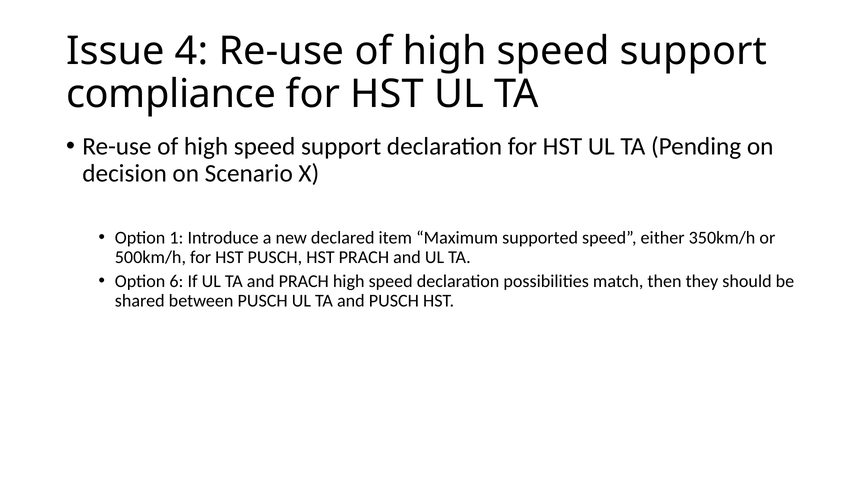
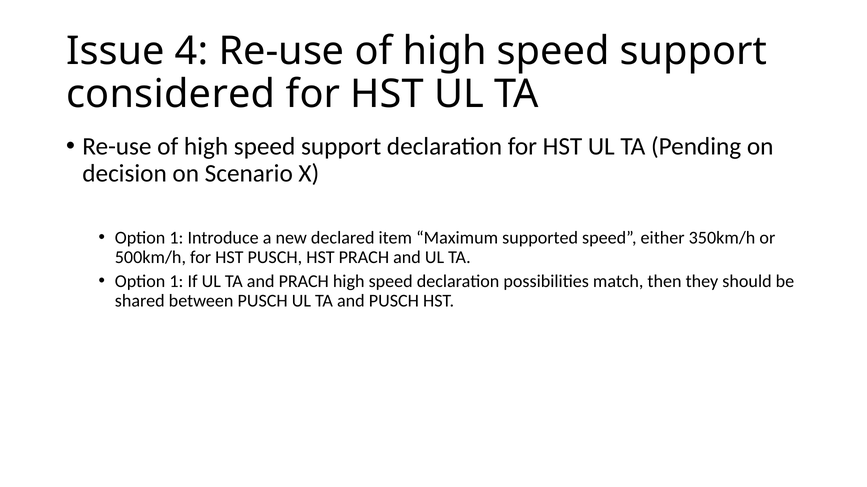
compliance: compliance -> considered
6 at (176, 282): 6 -> 1
